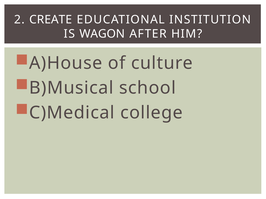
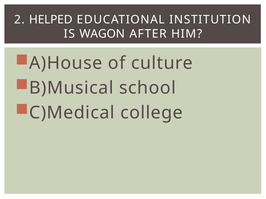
CREATE: CREATE -> HELPED
